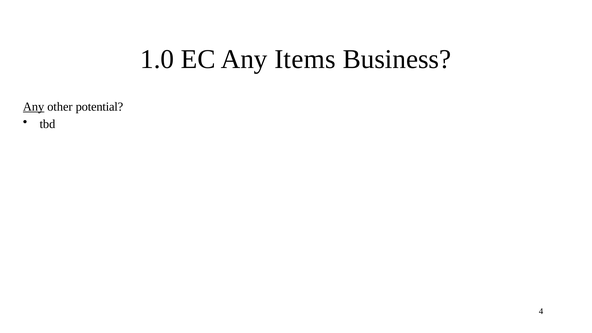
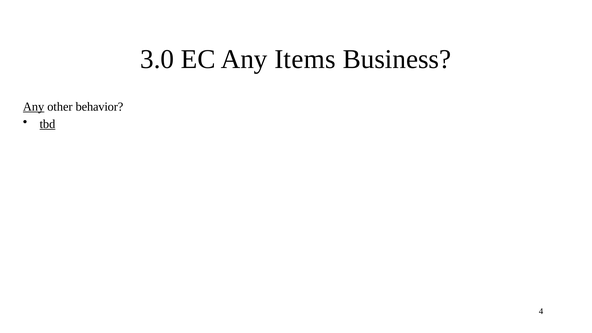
1.0: 1.0 -> 3.0
potential: potential -> behavior
tbd underline: none -> present
